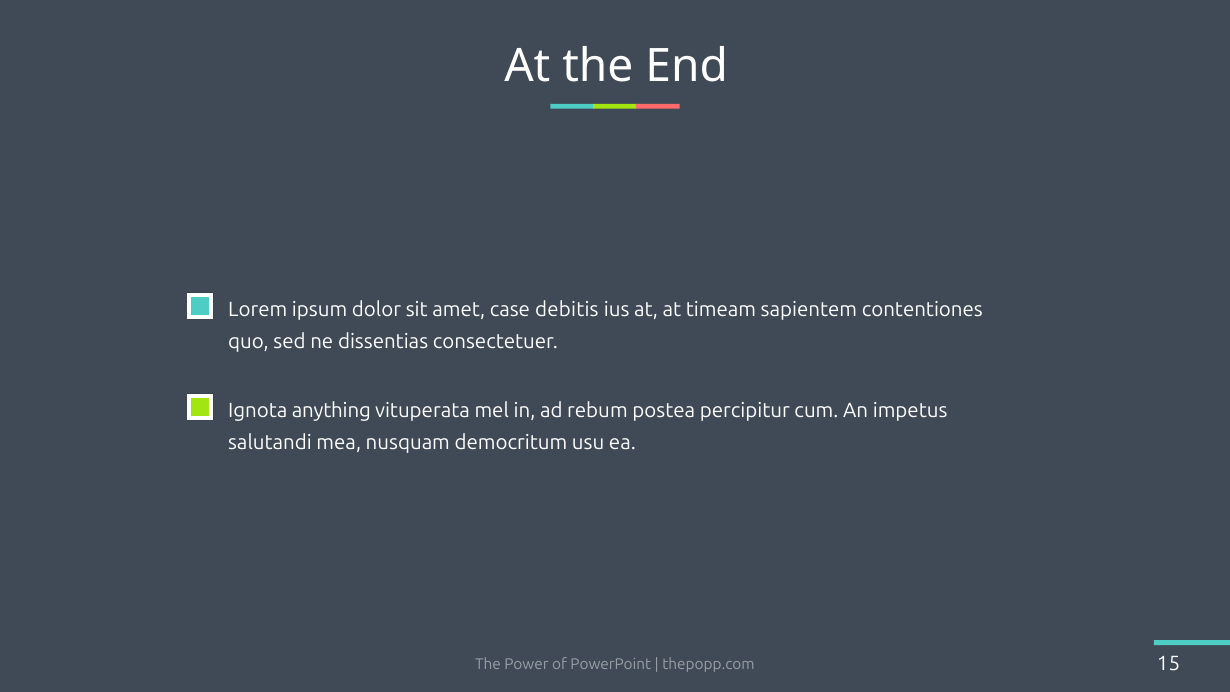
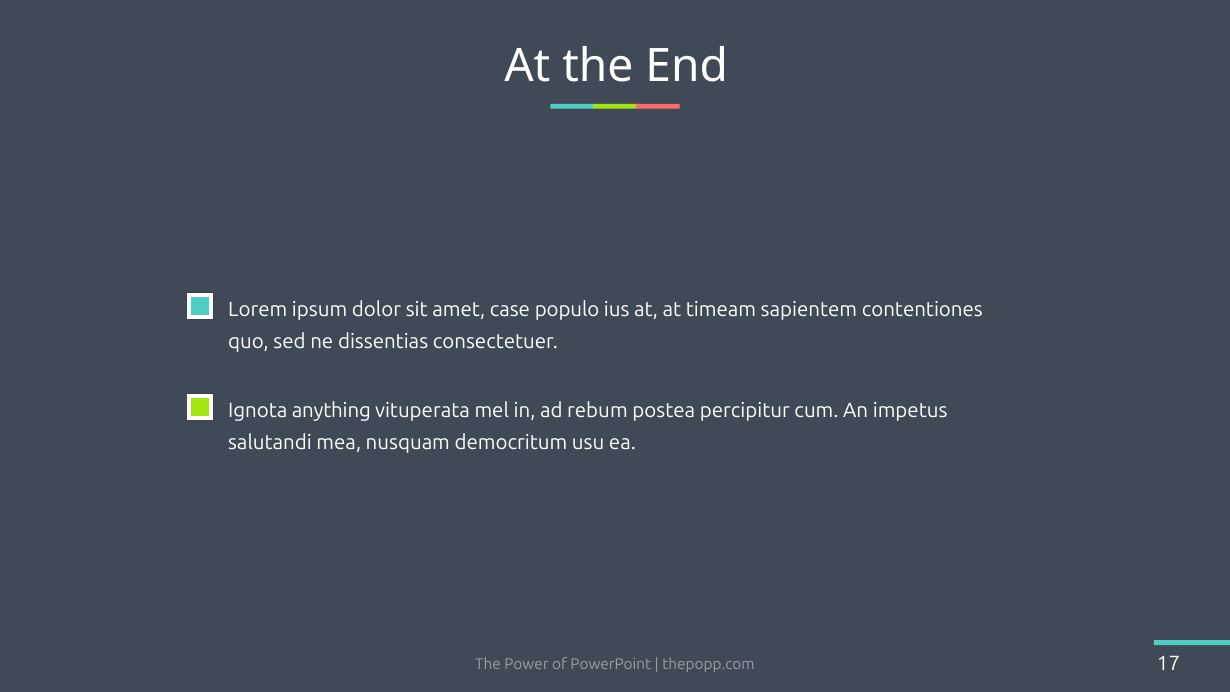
debitis: debitis -> populo
15: 15 -> 17
